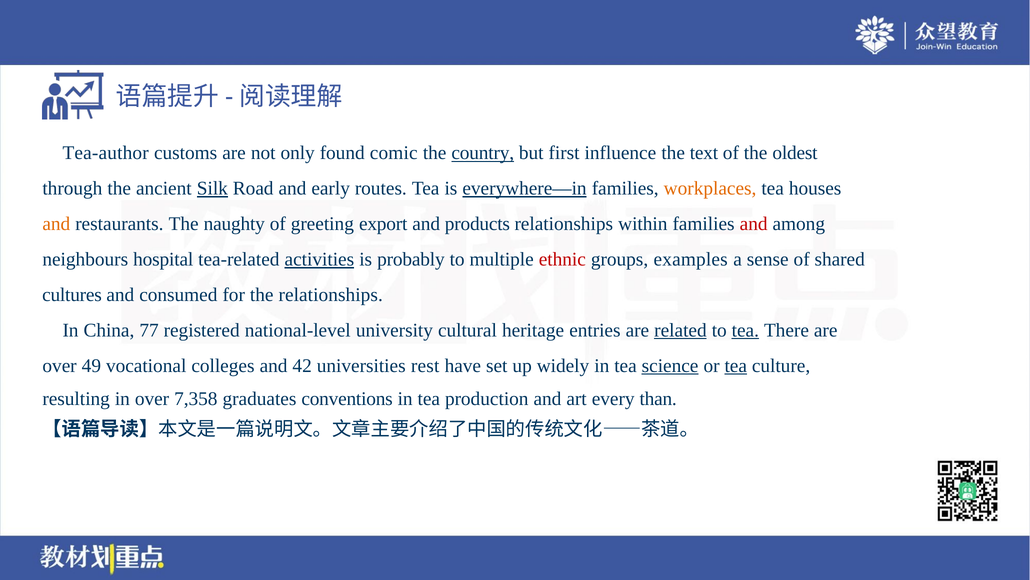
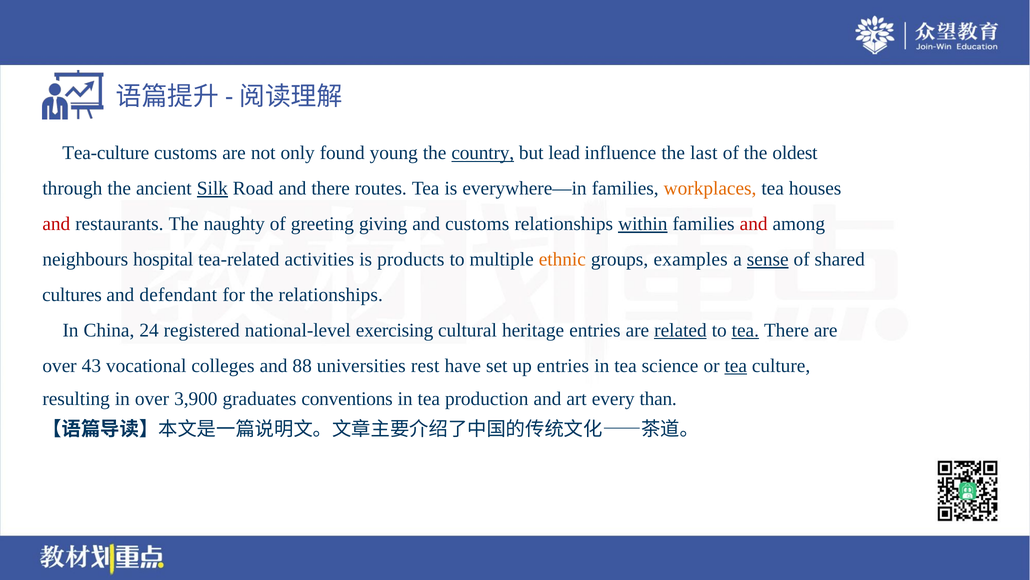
Tea-author: Tea-author -> Tea-culture
comic: comic -> young
first: first -> lead
text: text -> last
and early: early -> there
everywhere—in underline: present -> none
and at (56, 224) colour: orange -> red
export: export -> giving
and products: products -> customs
within underline: none -> present
activities underline: present -> none
probably: probably -> products
ethnic colour: red -> orange
sense underline: none -> present
consumed: consumed -> defendant
77: 77 -> 24
university: university -> exercising
49: 49 -> 43
42: 42 -> 88
up widely: widely -> entries
science underline: present -> none
7,358: 7,358 -> 3,900
